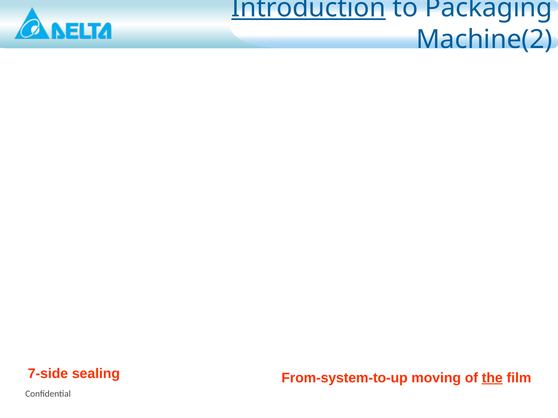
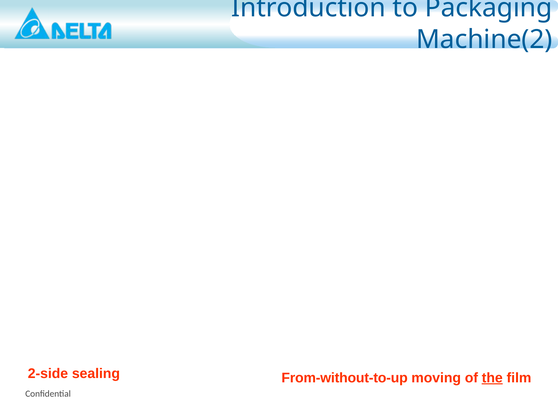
Introduction underline: present -> none
7-side: 7-side -> 2-side
From-system-to-up: From-system-to-up -> From-without-to-up
